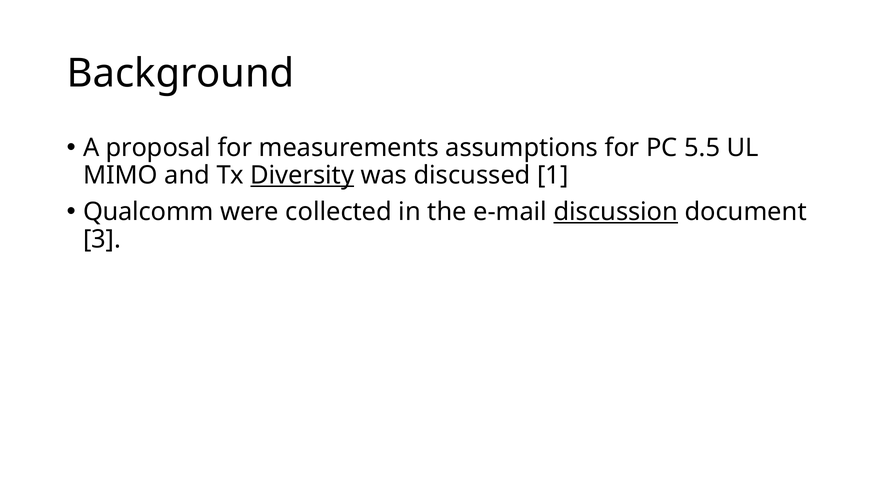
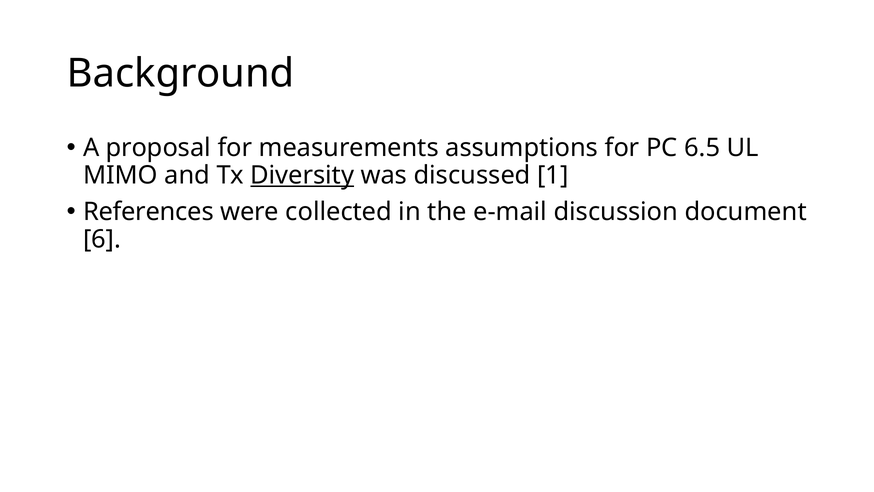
5.5: 5.5 -> 6.5
Qualcomm: Qualcomm -> References
discussion underline: present -> none
3: 3 -> 6
